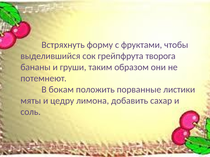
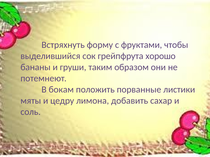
творога: творога -> хорошо
